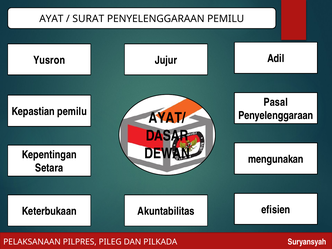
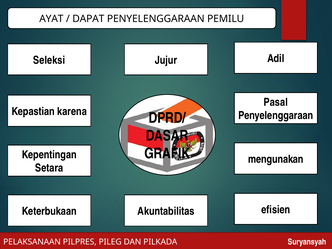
SURAT: SURAT -> DAPAT
Yusron: Yusron -> Seleksi
Kepastian pemilu: pemilu -> karena
AYAT/: AYAT/ -> DPRD/
DEWAN: DEWAN -> GRAFIK
